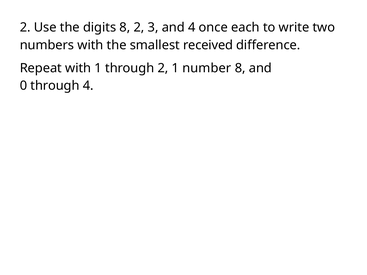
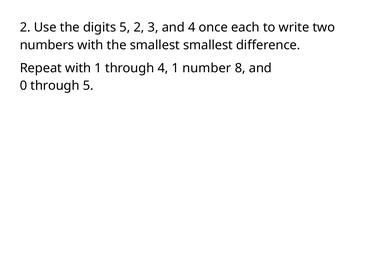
digits 8: 8 -> 5
smallest received: received -> smallest
through 2: 2 -> 4
through 4: 4 -> 5
